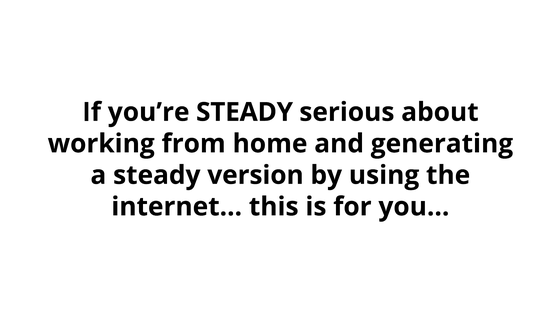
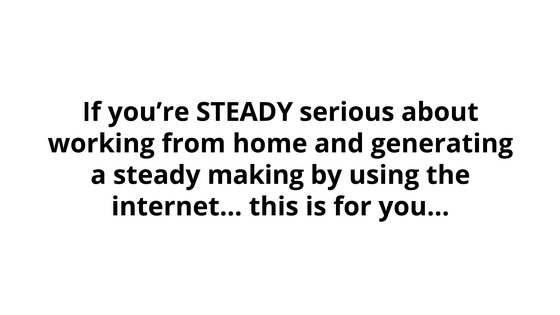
version: version -> making
